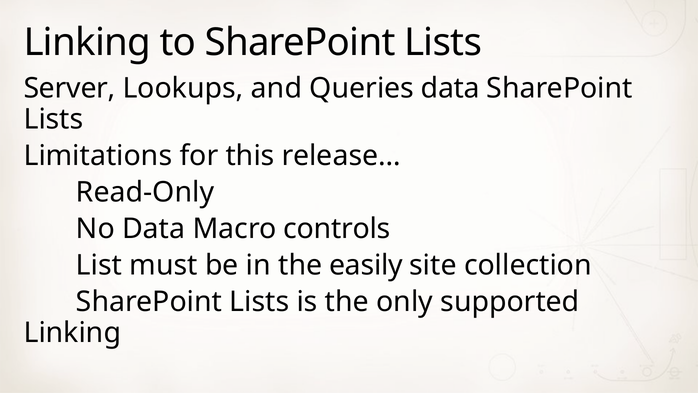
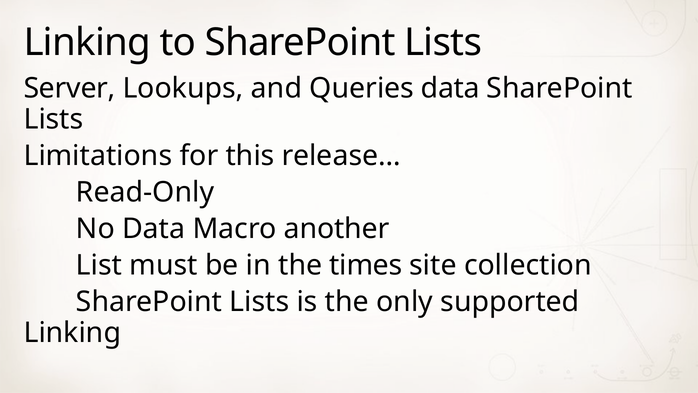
controls: controls -> another
easily: easily -> times
